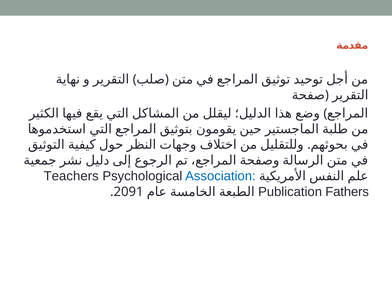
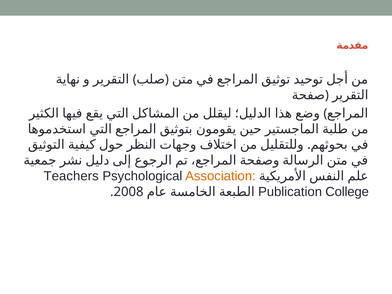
Association colour: blue -> orange
Fathers: Fathers -> College
2091: 2091 -> 2008
